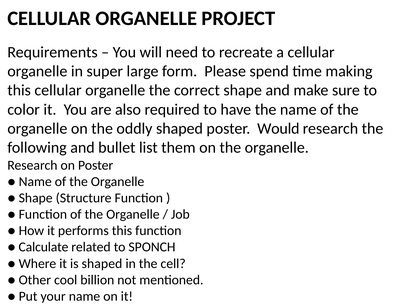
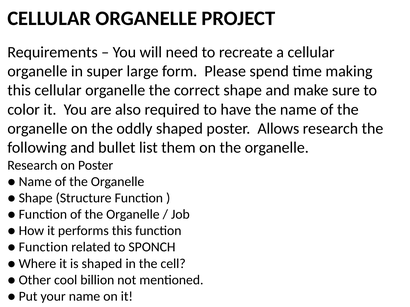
Would: Would -> Allows
Calculate at (44, 248): Calculate -> Function
